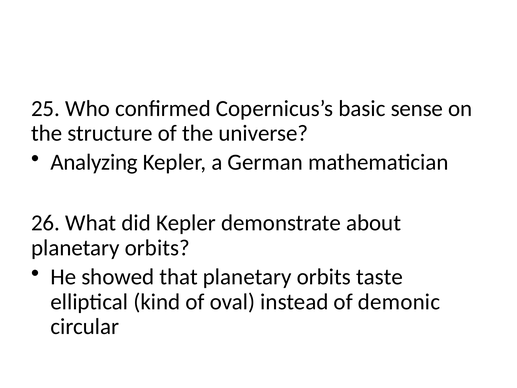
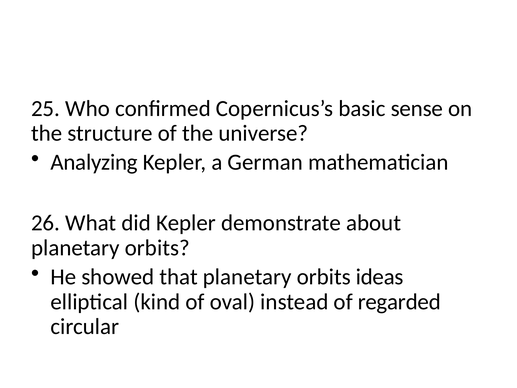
taste: taste -> ideas
demonic: demonic -> regarded
